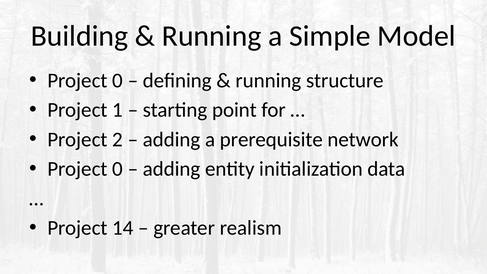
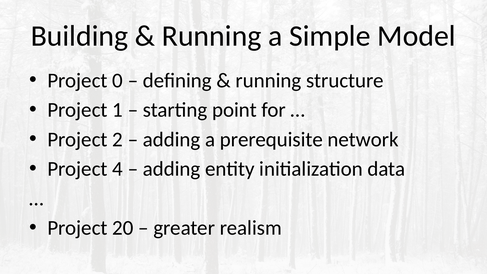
0 at (118, 169): 0 -> 4
14: 14 -> 20
